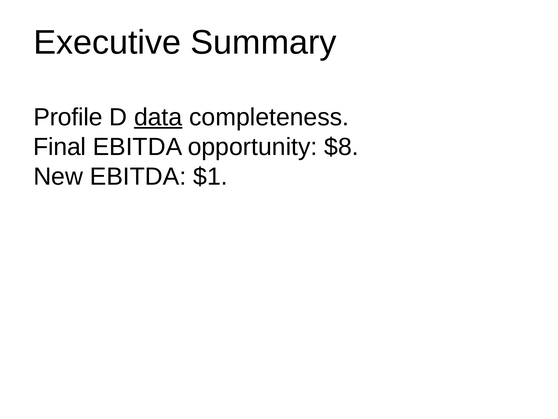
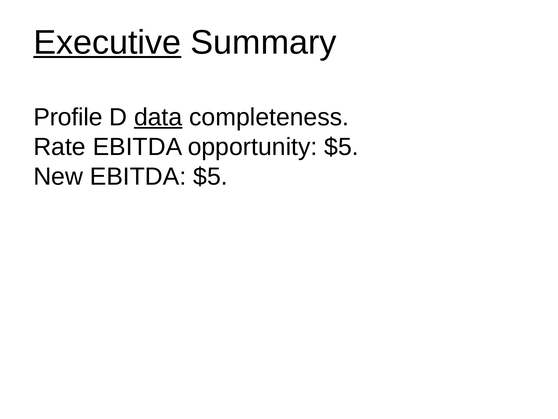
Executive underline: none -> present
Final: Final -> Rate
opportunity $8: $8 -> $5
EBITDA $1: $1 -> $5
